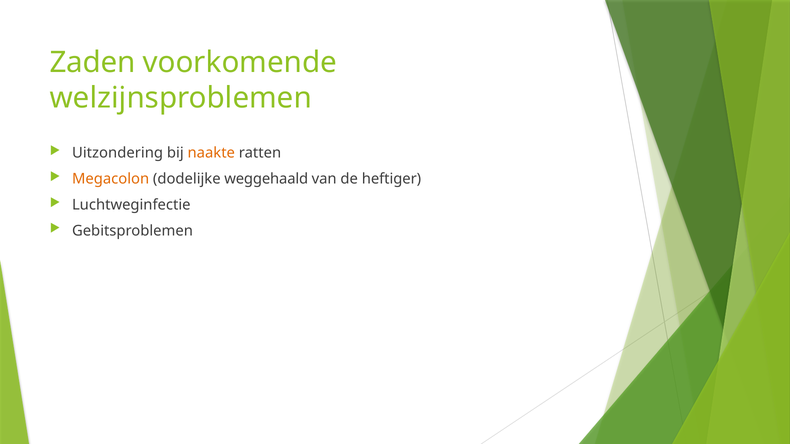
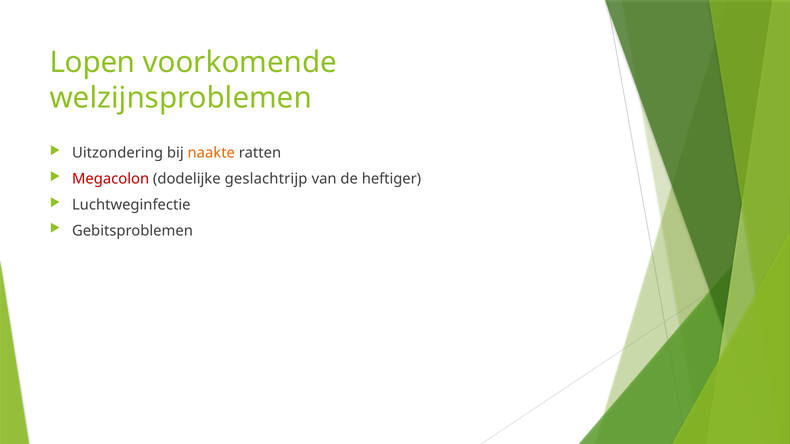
Zaden: Zaden -> Lopen
Megacolon colour: orange -> red
weggehaald: weggehaald -> geslachtrijp
